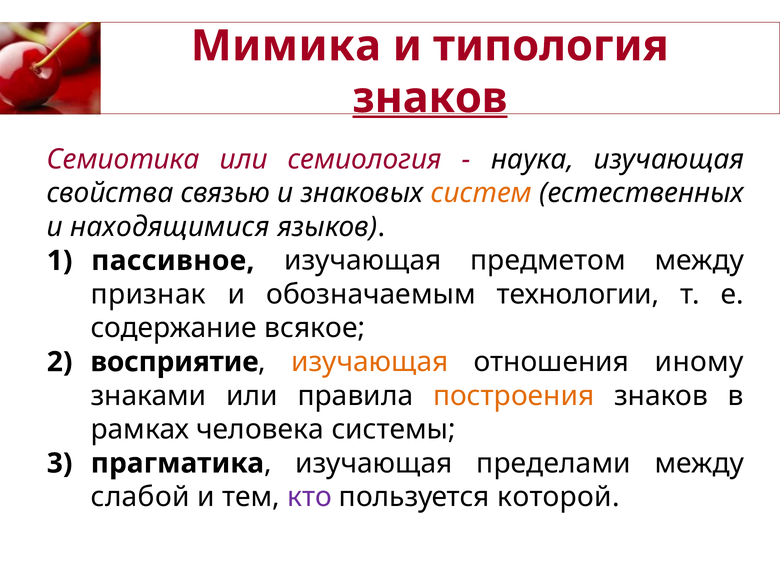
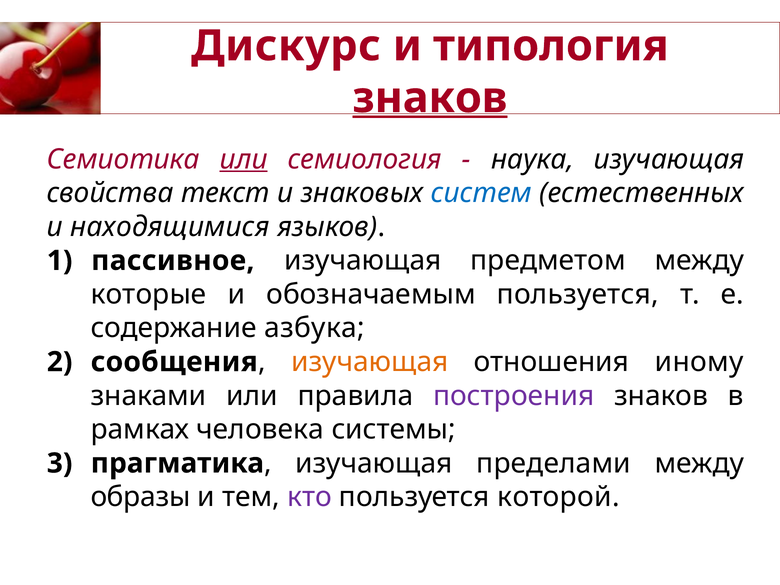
Мимика: Мимика -> Дискурс
или at (244, 159) underline: none -> present
связью: связью -> текст
систем colour: orange -> blue
признак: признак -> которые
обозначаемым технологии: технологии -> пользуется
всякое: всякое -> азбука
восприятие: восприятие -> сообщения
построения colour: orange -> purple
слабой: слабой -> образы
